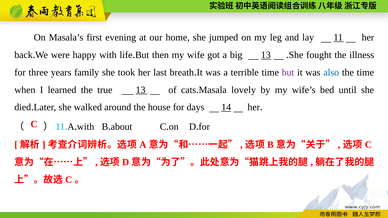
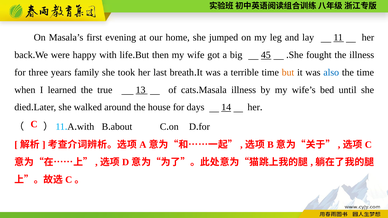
big 13: 13 -> 45
but at (288, 72) colour: purple -> orange
lovely at (244, 90): lovely -> illness
